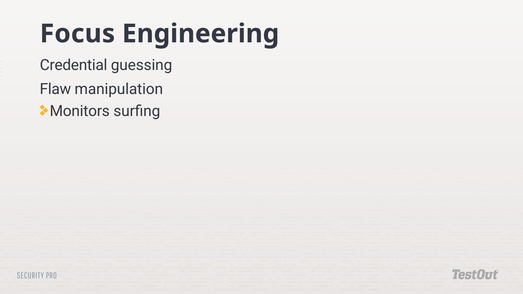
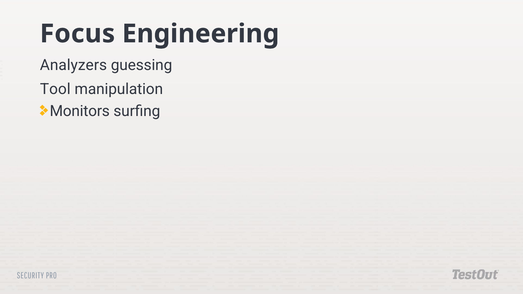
Credential: Credential -> Analyzers
Flaw: Flaw -> Tool
